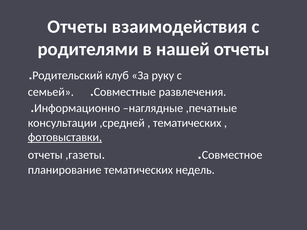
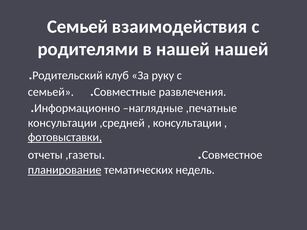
Отчеты at (77, 27): Отчеты -> Семьей
нашей отчеты: отчеты -> нашей
тематических at (187, 123): тематических -> консультации
планирование underline: none -> present
